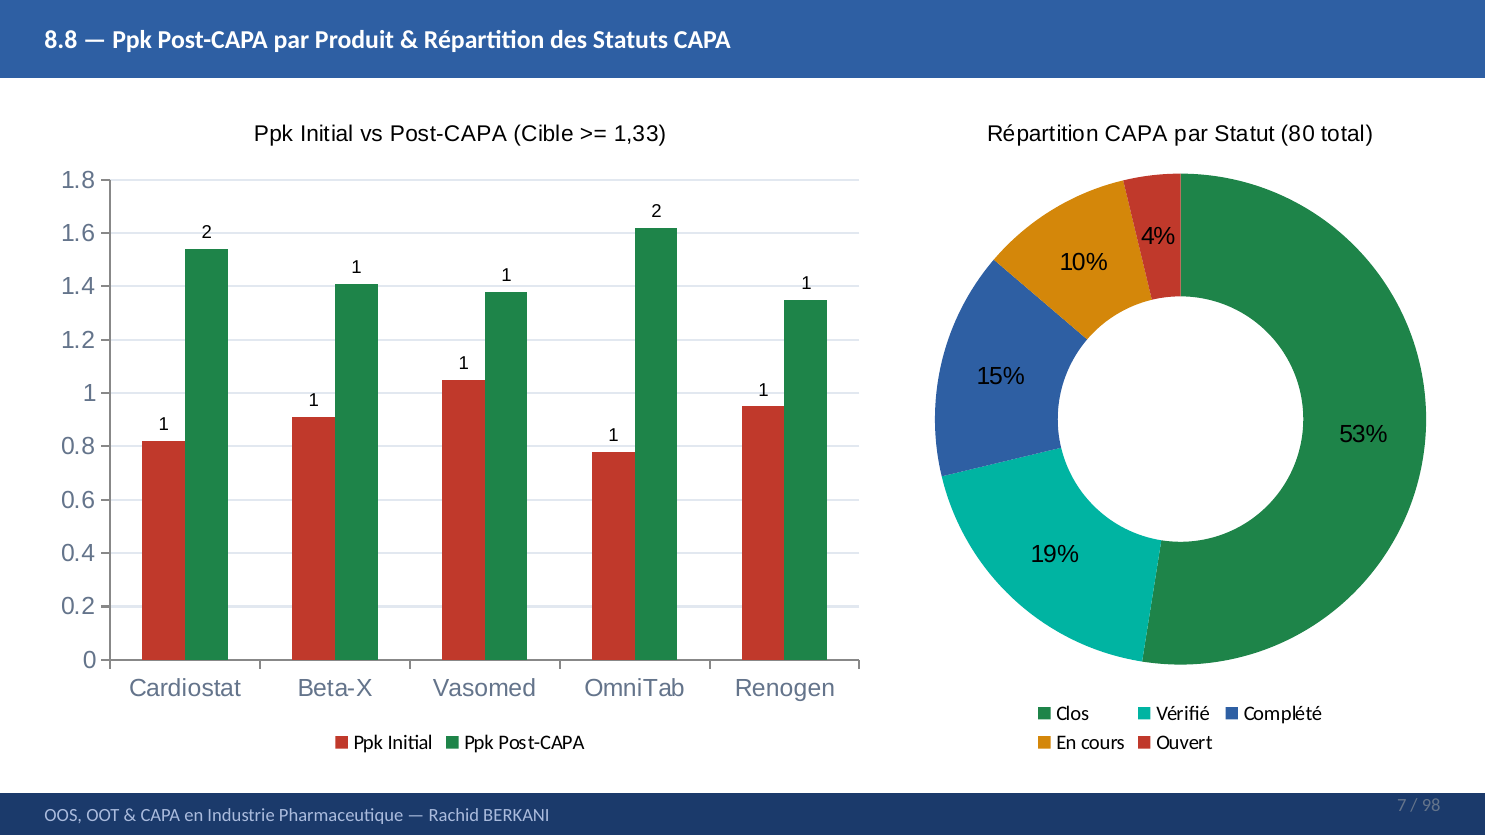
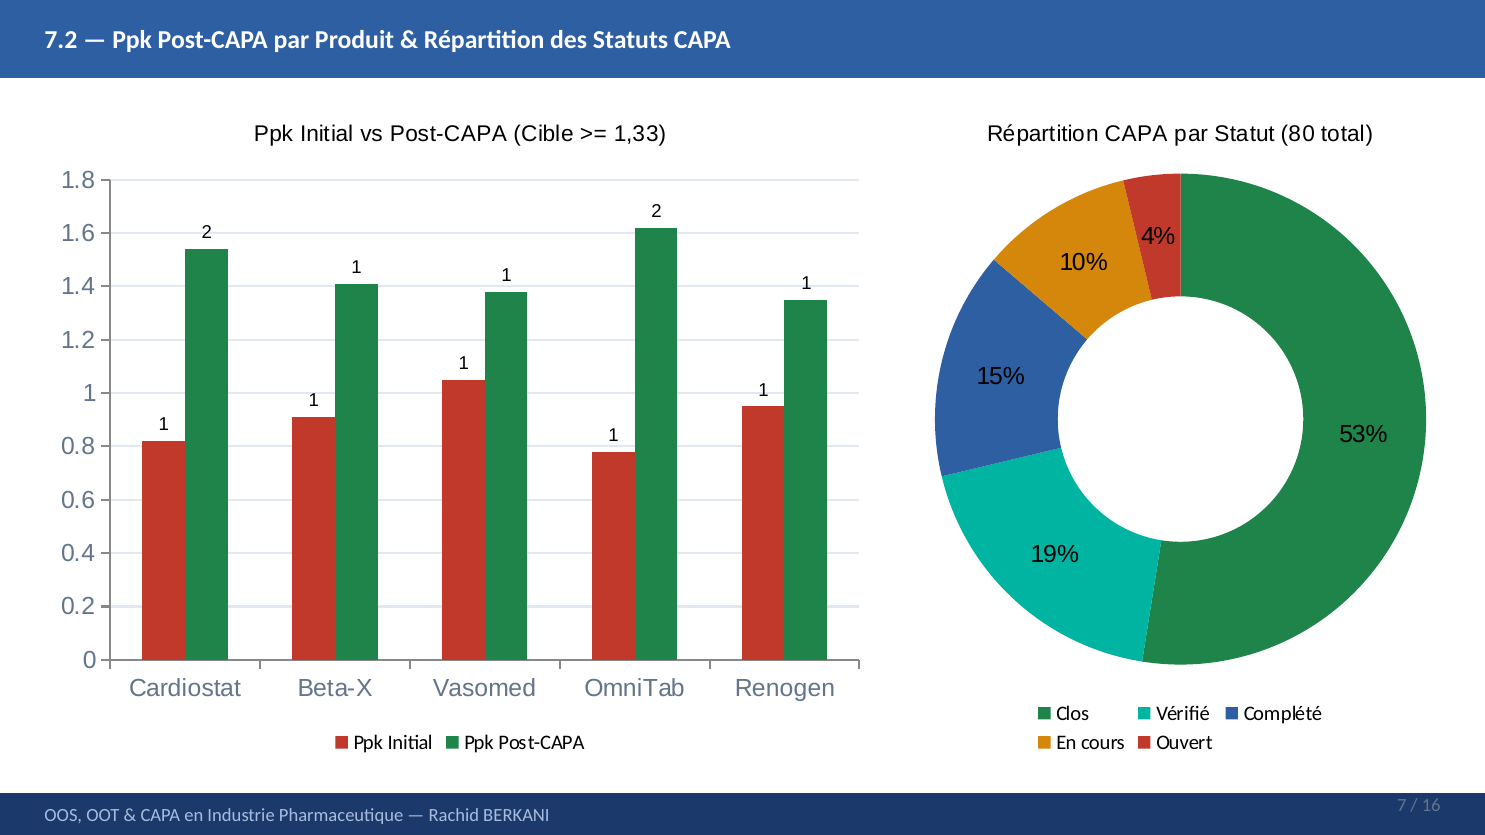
8.8: 8.8 -> 7.2
98: 98 -> 16
